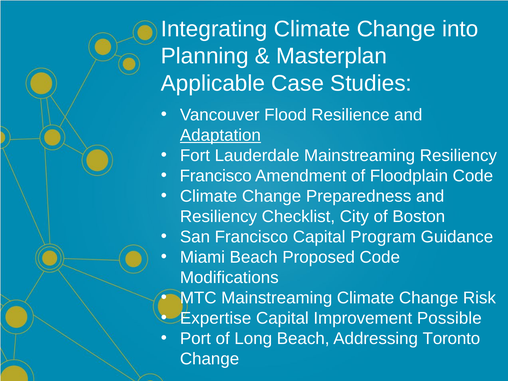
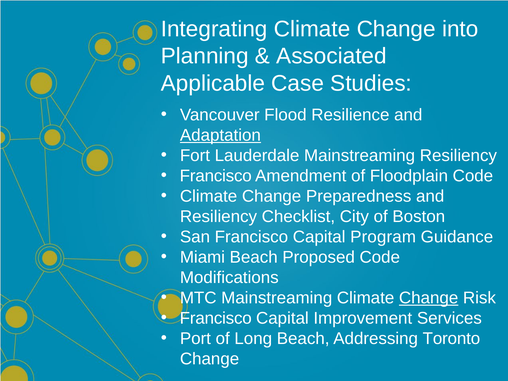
Masterplan: Masterplan -> Associated
Change at (429, 298) underline: none -> present
Expertise at (216, 318): Expertise -> Francisco
Possible: Possible -> Services
